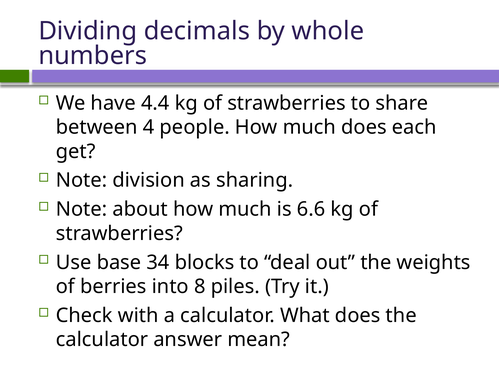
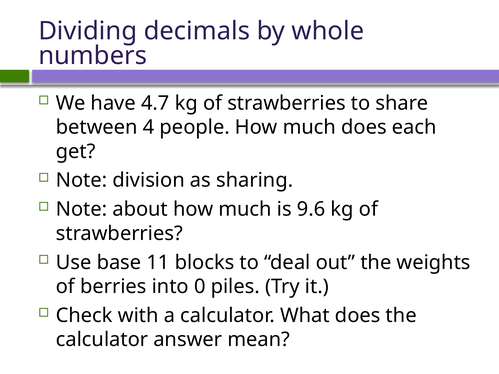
4.4: 4.4 -> 4.7
6.6: 6.6 -> 9.6
34: 34 -> 11
8: 8 -> 0
